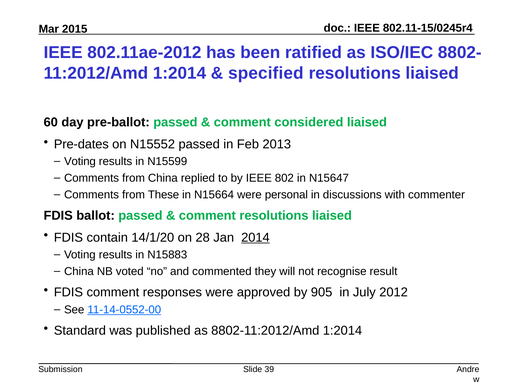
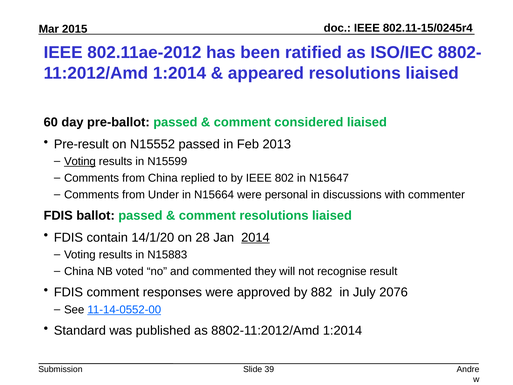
specified: specified -> appeared
Pre-dates: Pre-dates -> Pre-result
Voting at (80, 161) underline: none -> present
These: These -> Under
905: 905 -> 882
2012: 2012 -> 2076
